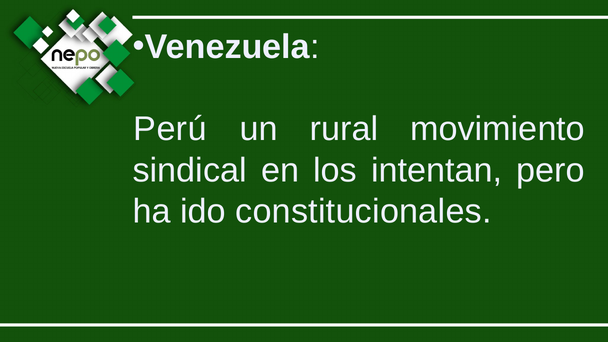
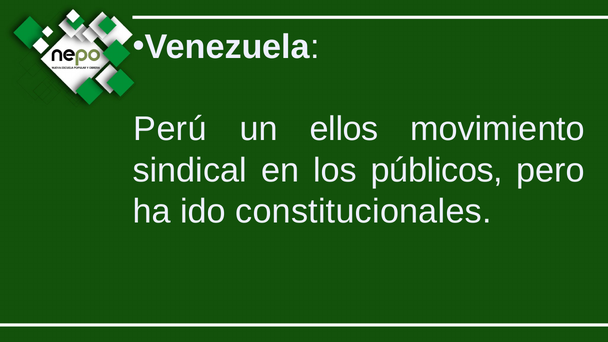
rural: rural -> ellos
intentan: intentan -> públicos
